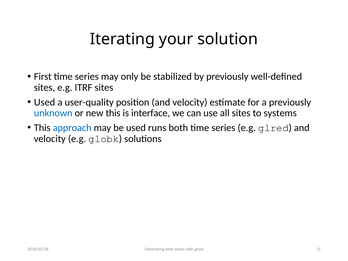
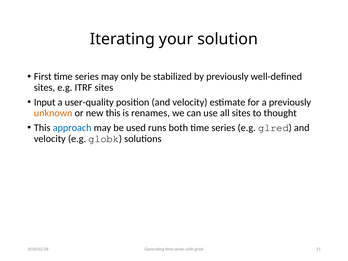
Used at (45, 102): Used -> Input
unknown colour: blue -> orange
interface: interface -> renames
systems: systems -> thought
